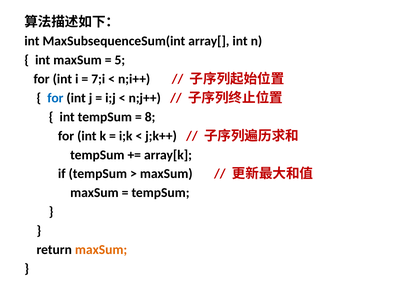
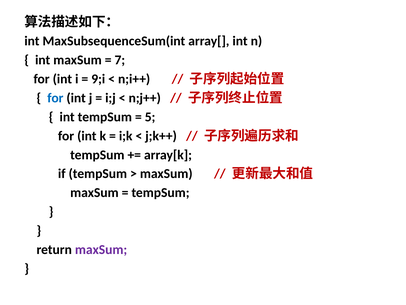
5: 5 -> 7
7;i: 7;i -> 9;i
8: 8 -> 5
maxSum at (101, 249) colour: orange -> purple
